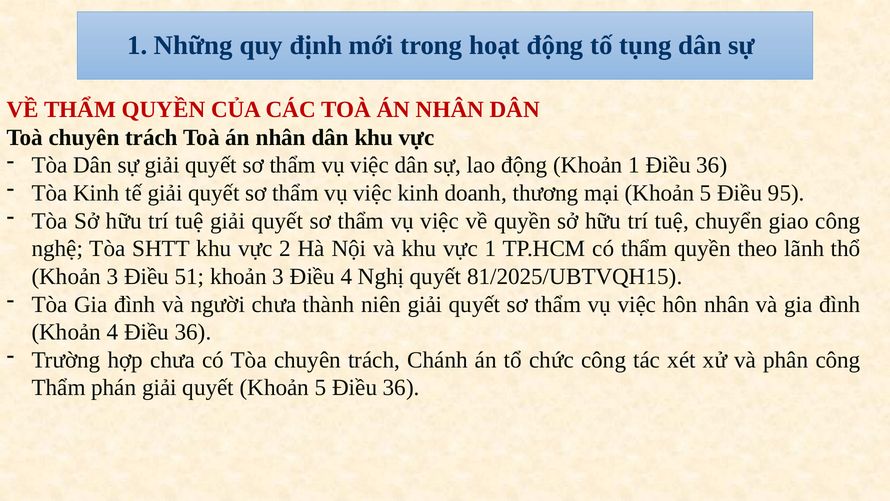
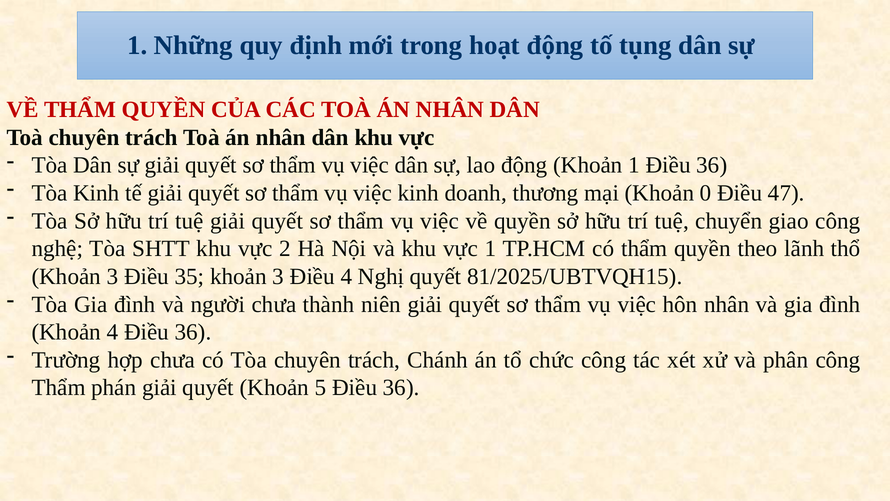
mại Khoản 5: 5 -> 0
95: 95 -> 47
51: 51 -> 35
